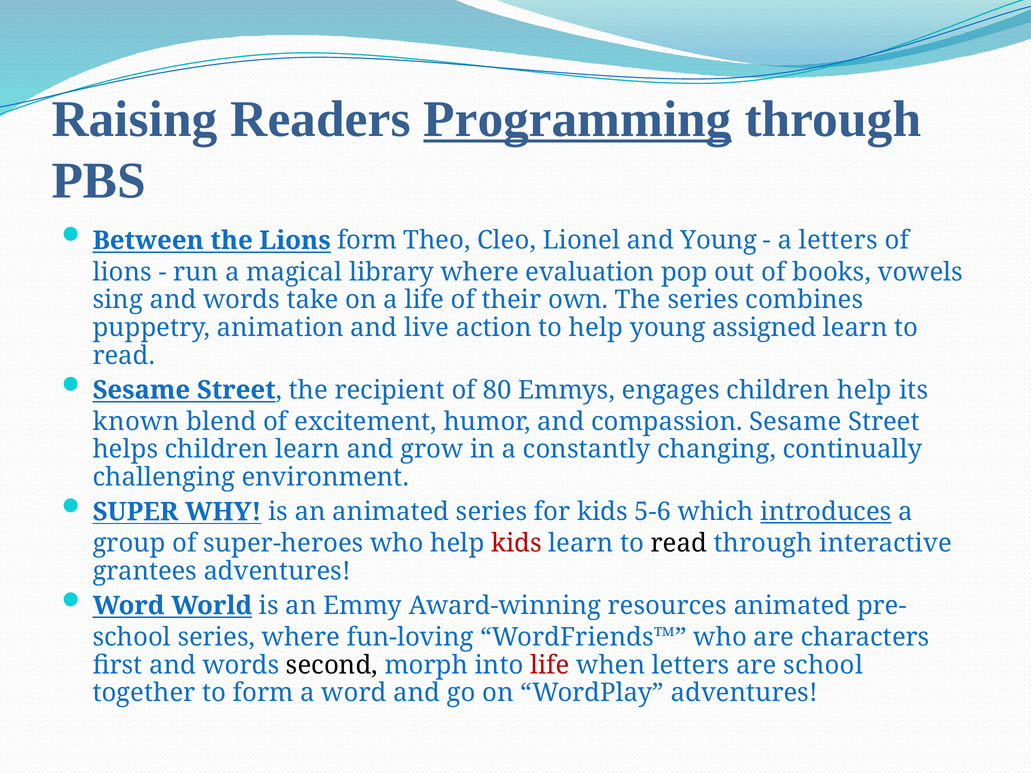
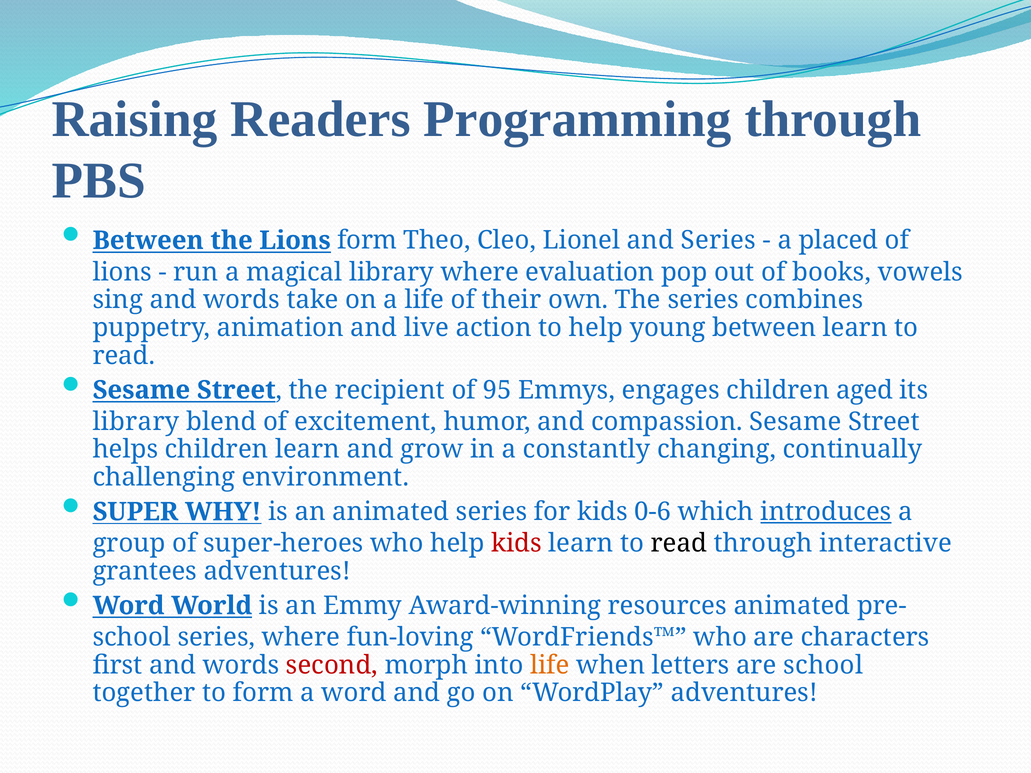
Programming underline: present -> none
and Young: Young -> Series
a letters: letters -> placed
young assigned: assigned -> between
80: 80 -> 95
children help: help -> aged
known at (136, 422): known -> library
5-6: 5-6 -> 0-6
second colour: black -> red
life at (550, 665) colour: red -> orange
